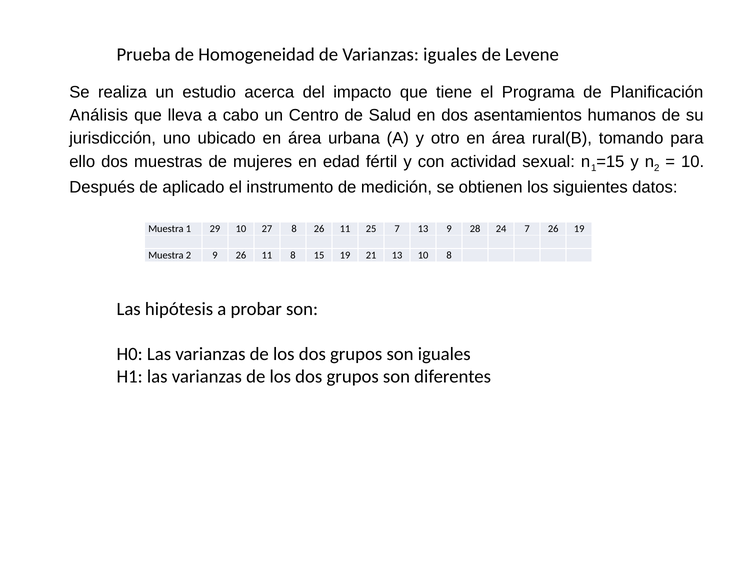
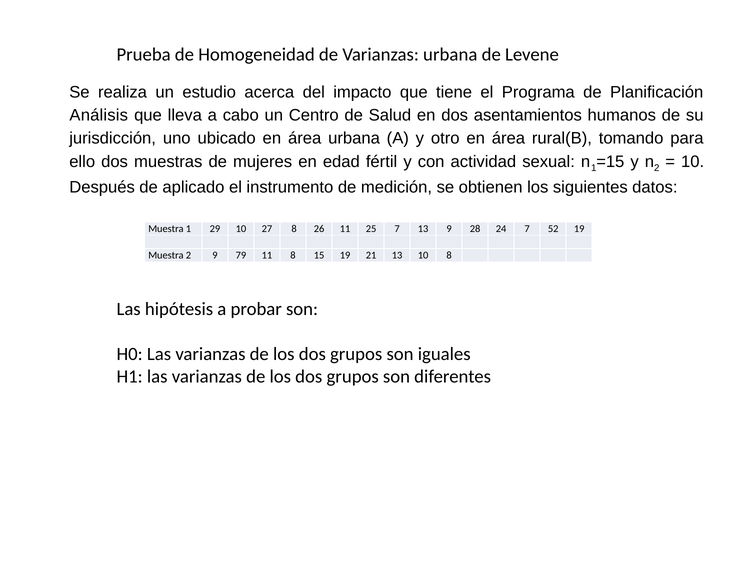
Varianzas iguales: iguales -> urbana
7 26: 26 -> 52
9 26: 26 -> 79
